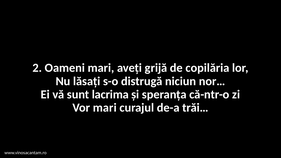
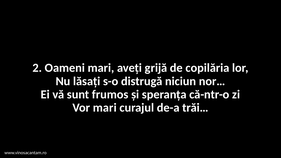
lacrima: lacrima -> frumos
